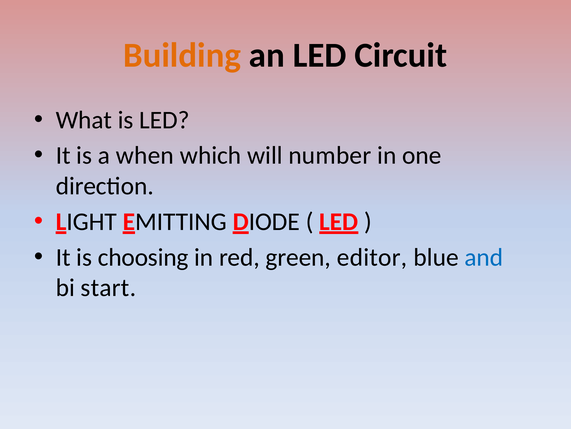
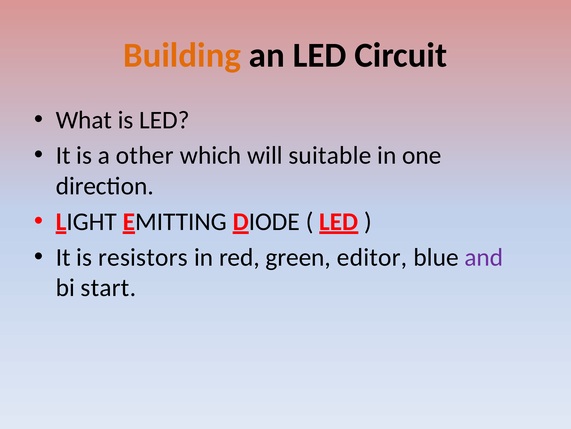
when: when -> other
number: number -> suitable
choosing: choosing -> resistors
and colour: blue -> purple
